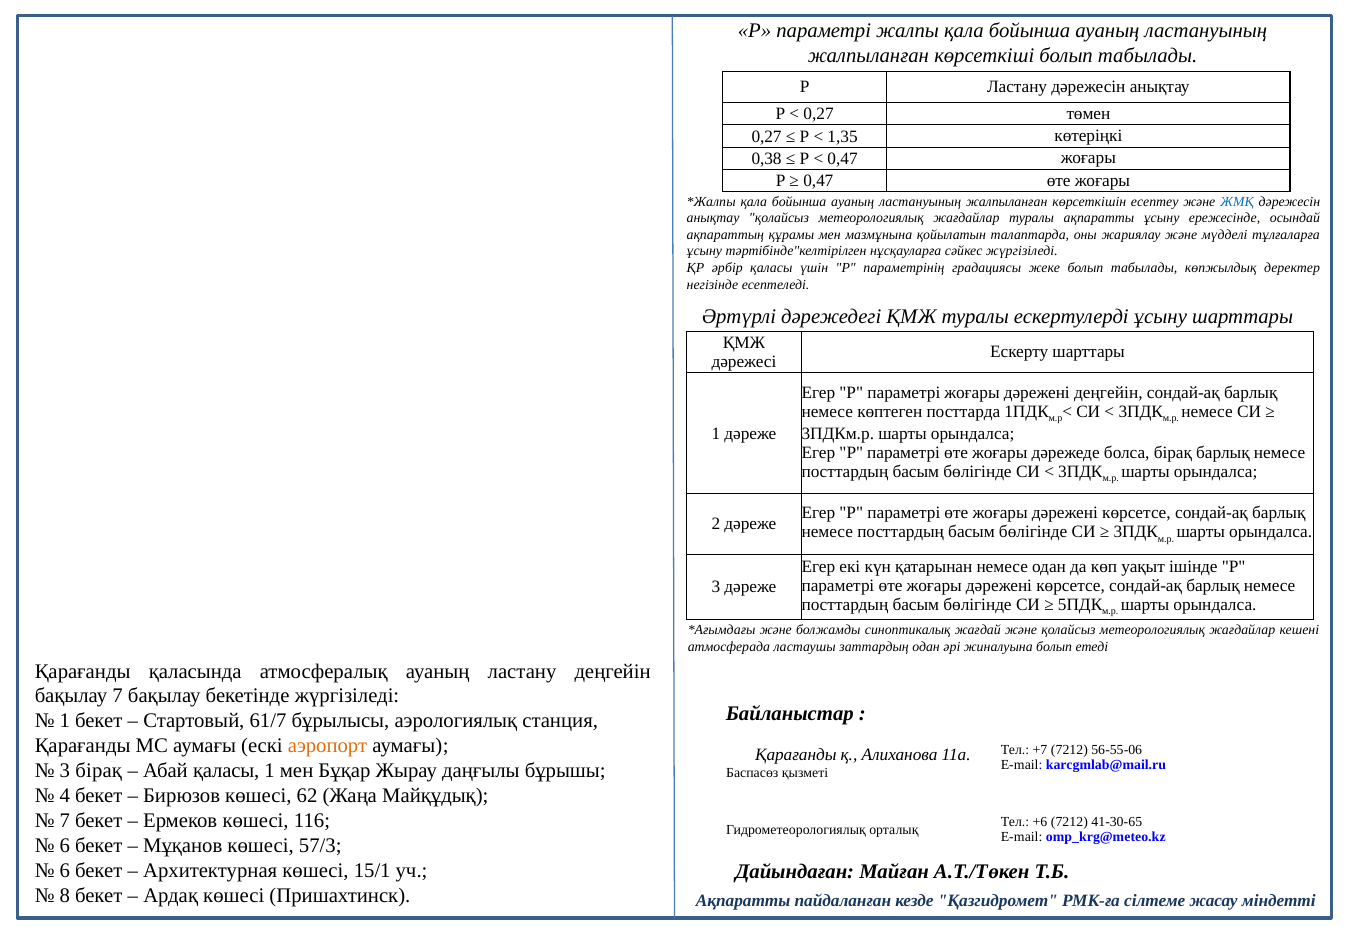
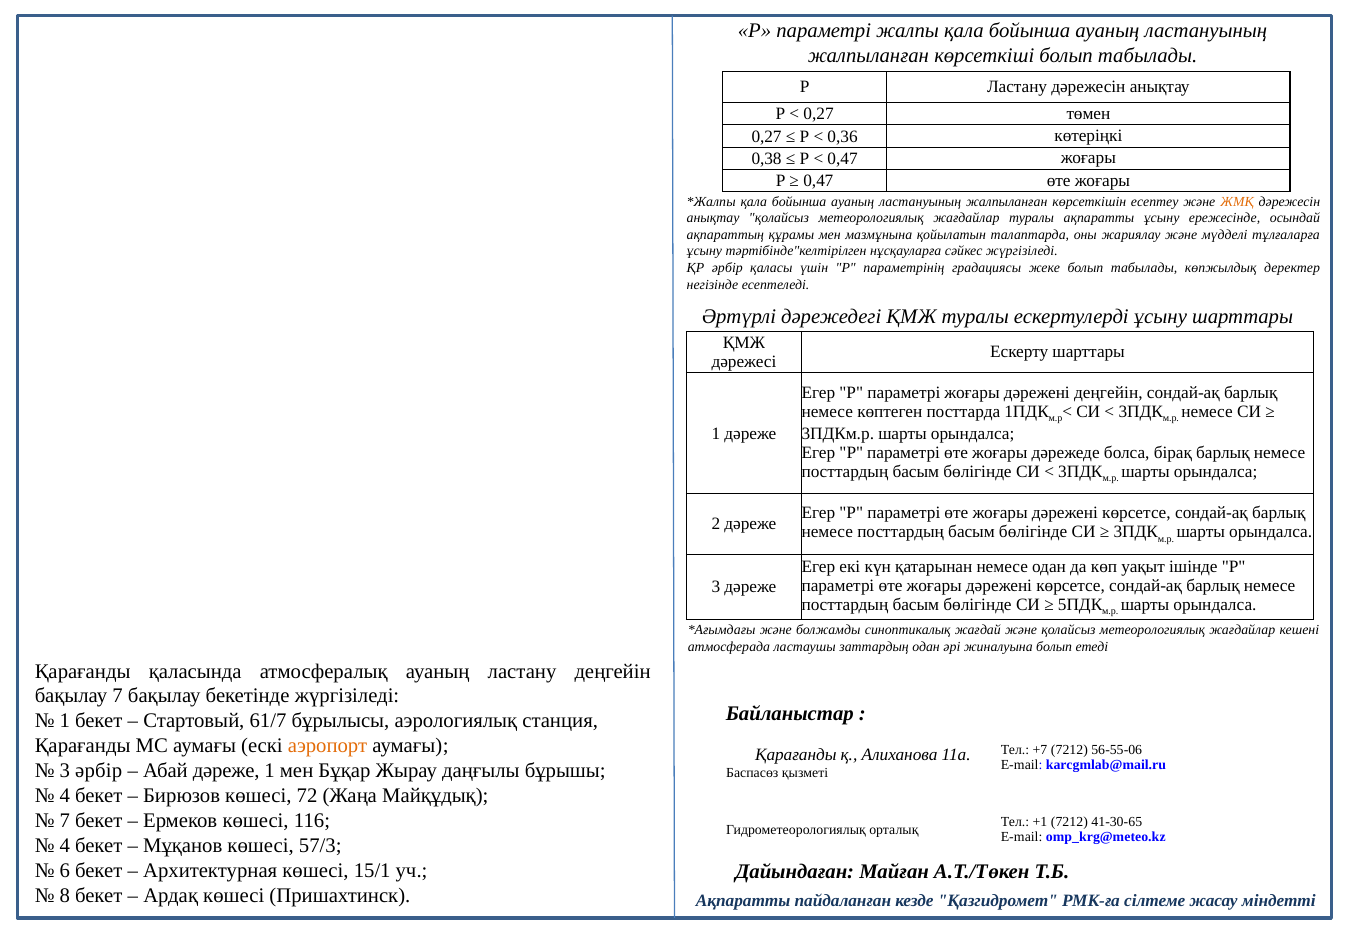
1,35: 1,35 -> 0,36
ЖМҚ colour: blue -> orange
3 бірақ: бірақ -> әрбір
Абай қаласы: қаласы -> дәреже
62: 62 -> 72
+6: +6 -> +1
6 at (65, 845): 6 -> 4
